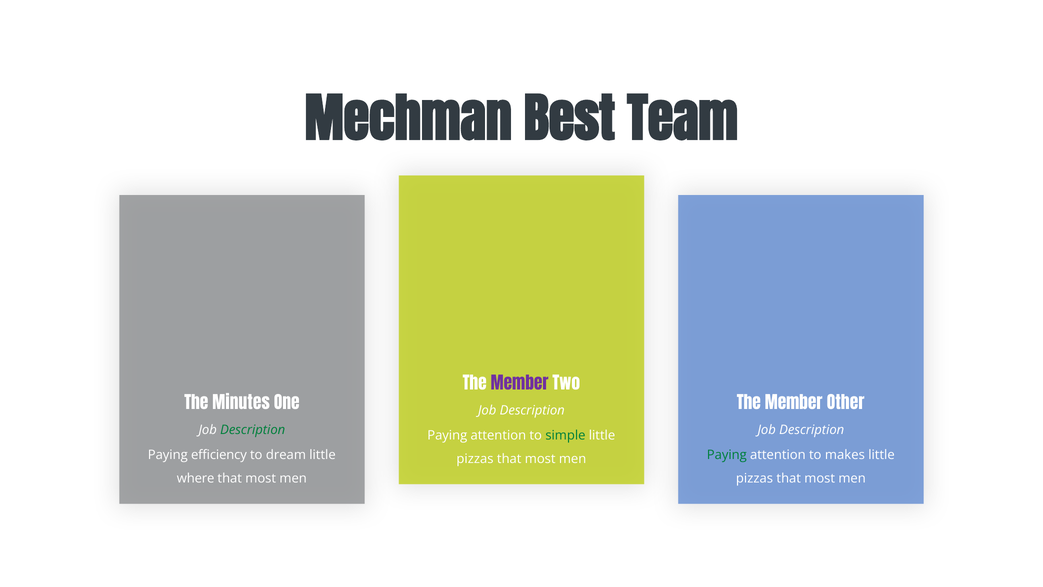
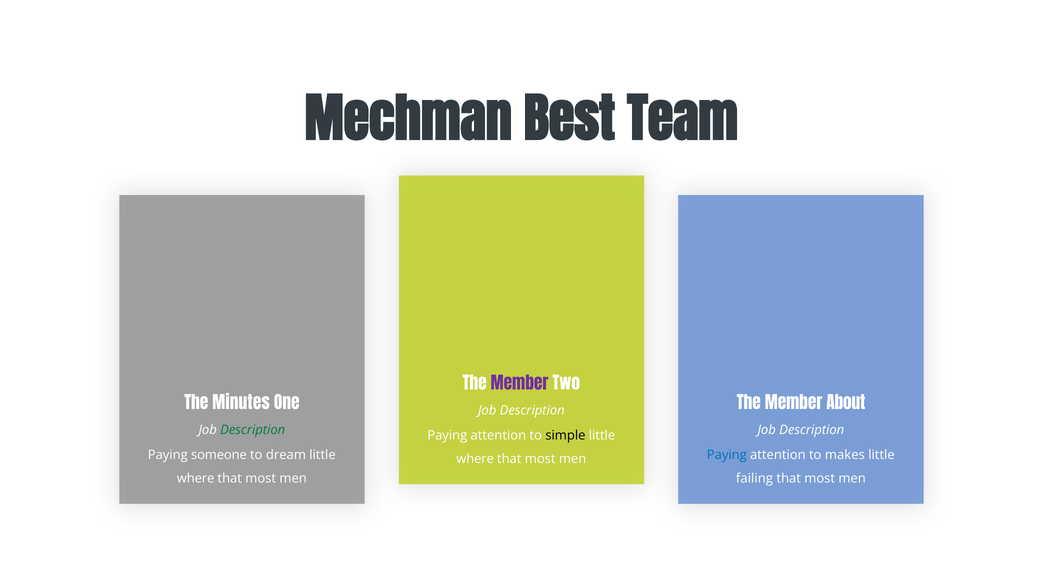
Other: Other -> About
simple colour: green -> black
efficiency: efficiency -> someone
Paying at (727, 455) colour: green -> blue
pizzas at (475, 459): pizzas -> where
pizzas at (755, 478): pizzas -> failing
